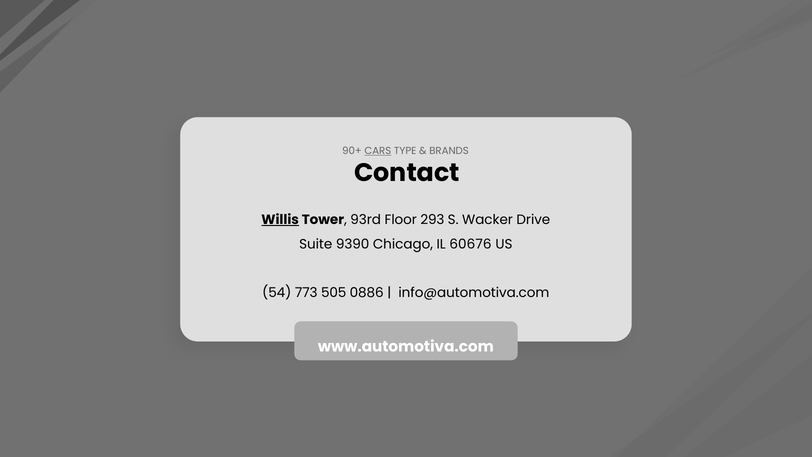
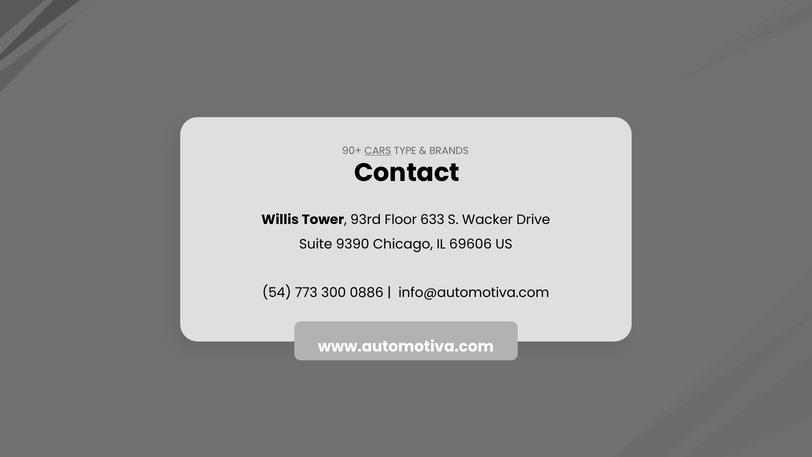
Willis underline: present -> none
293: 293 -> 633
60676: 60676 -> 69606
505: 505 -> 300
